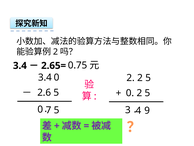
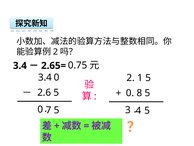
2 2: 2 -> 1
0 2: 2 -> 8
4 9: 9 -> 5
